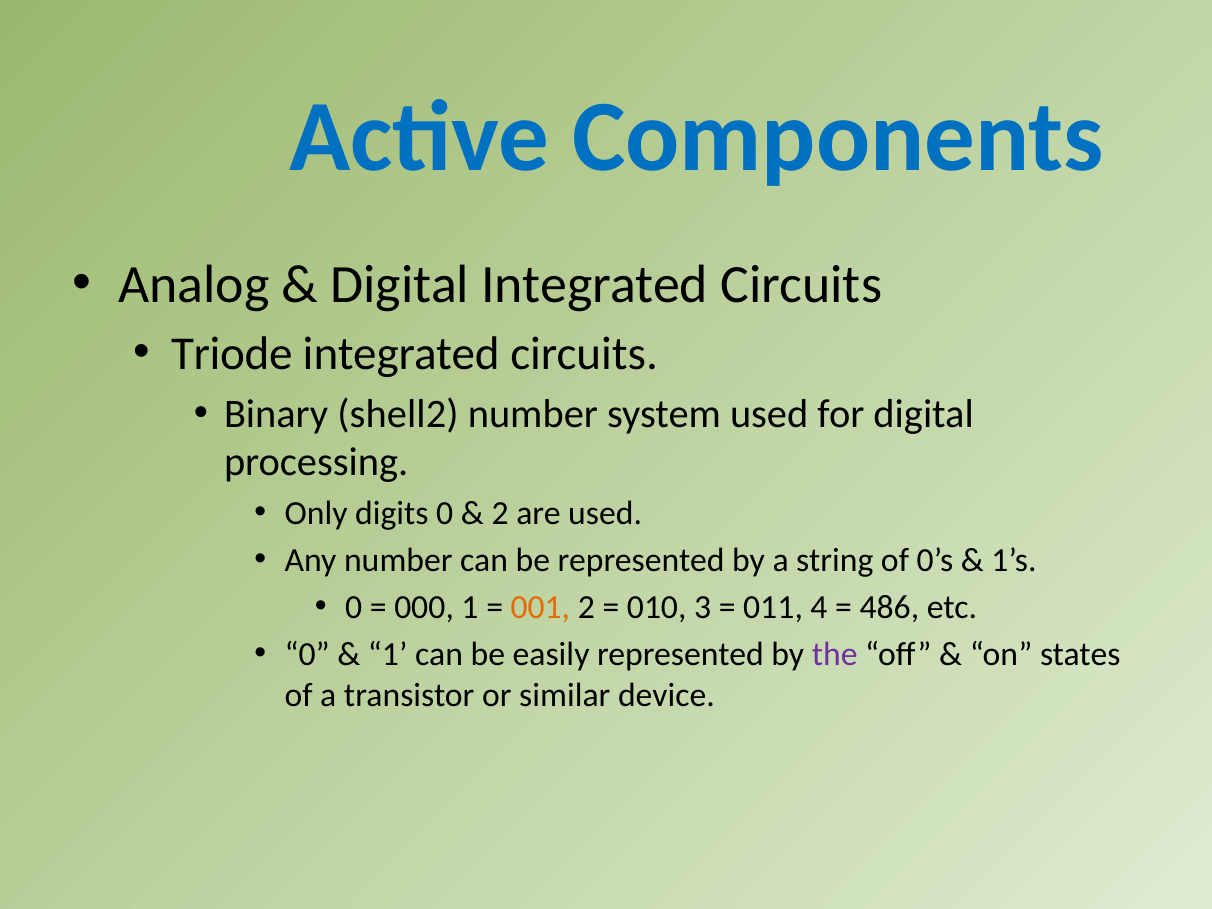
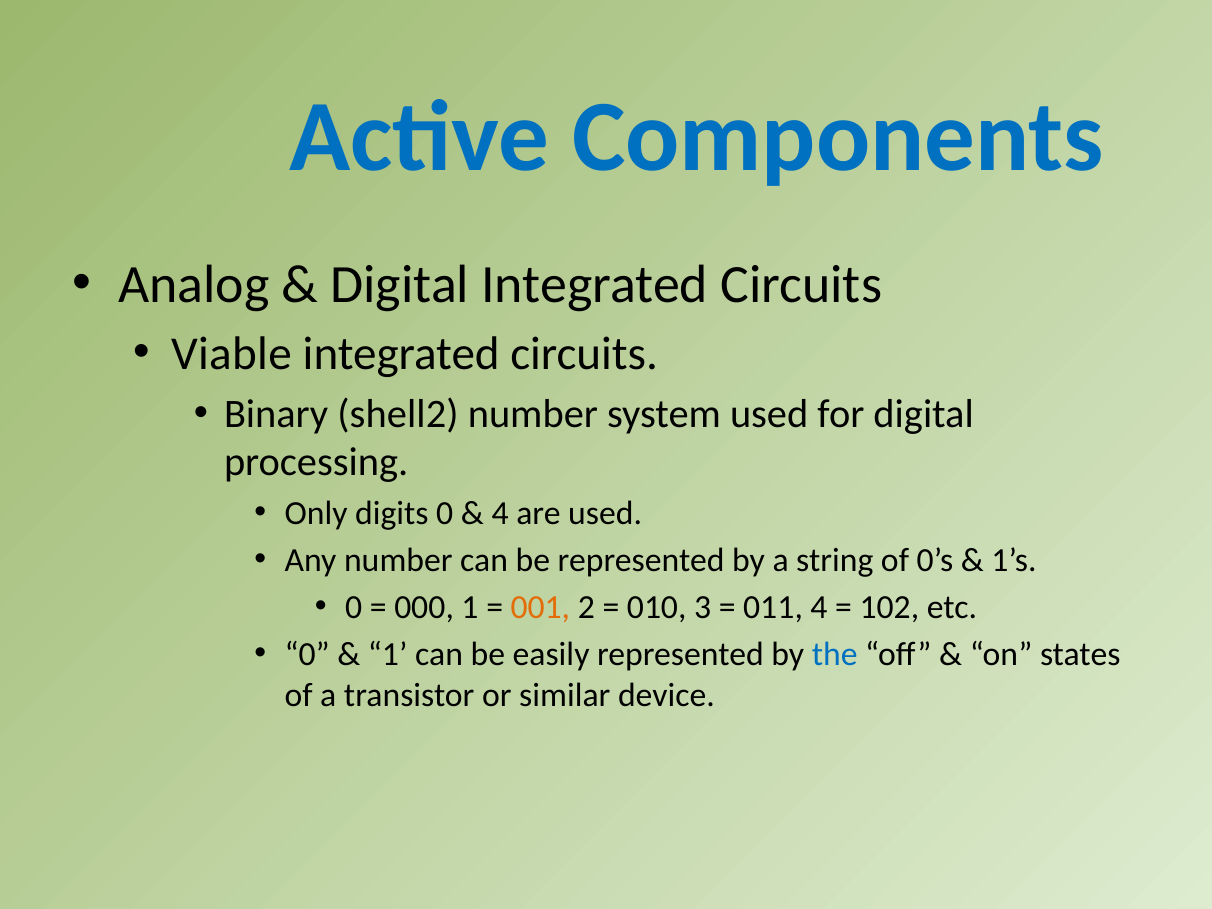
Triode: Triode -> Viable
2 at (500, 513): 2 -> 4
486: 486 -> 102
the colour: purple -> blue
